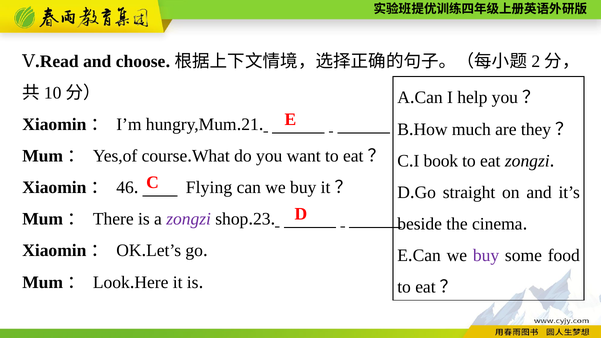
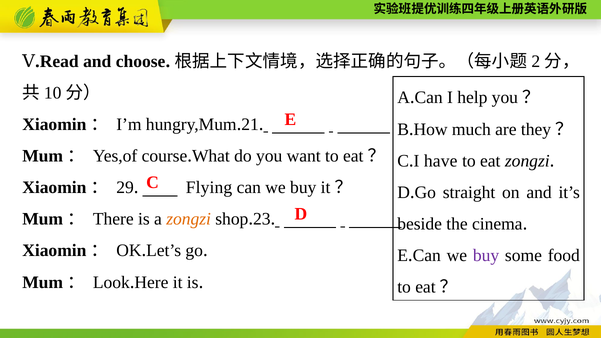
book: book -> have
46: 46 -> 29
zongzi at (189, 219) colour: purple -> orange
